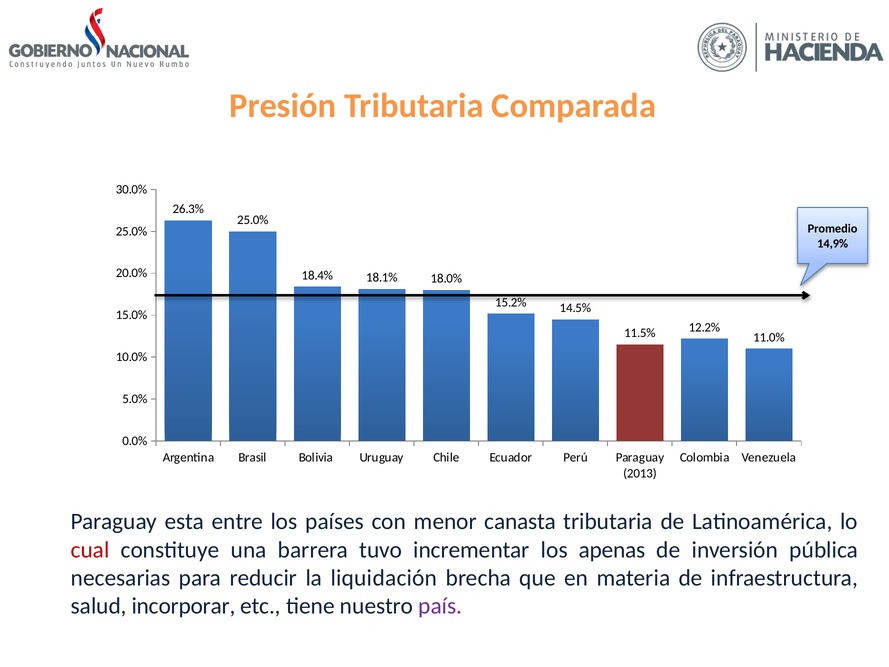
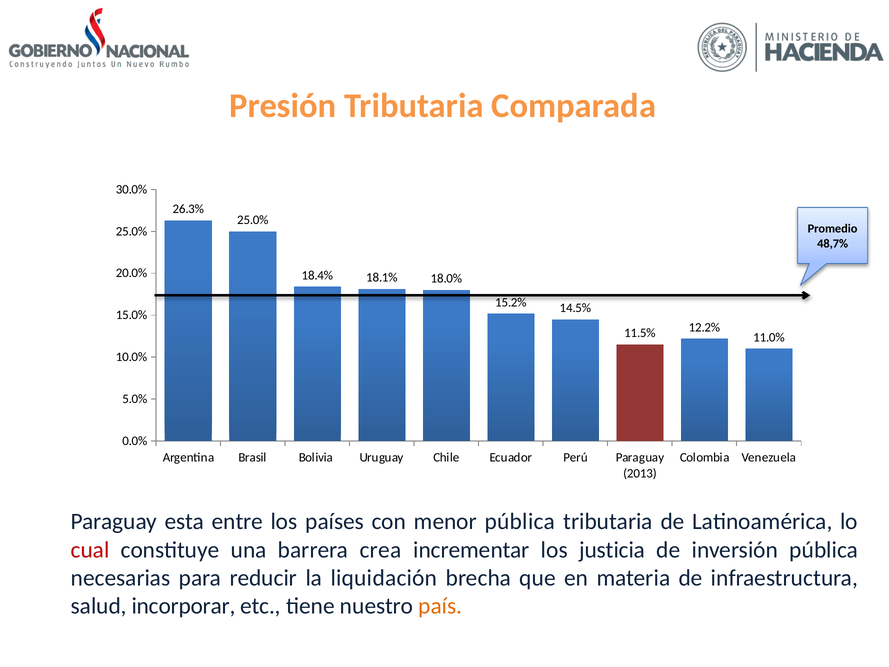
14,9%: 14,9% -> 48,7%
menor canasta: canasta -> pública
tuvo: tuvo -> crea
apenas: apenas -> justicia
país colour: purple -> orange
